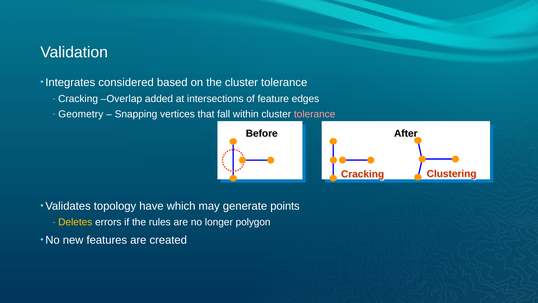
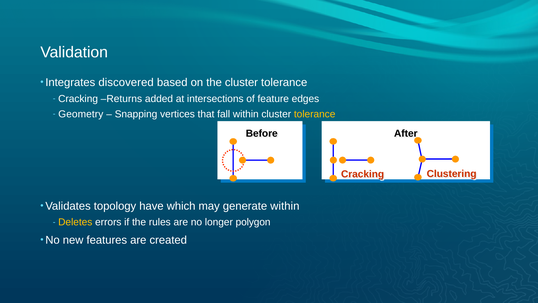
considered: considered -> discovered
Overlap: Overlap -> Returns
tolerance at (315, 114) colour: pink -> yellow
generate points: points -> within
